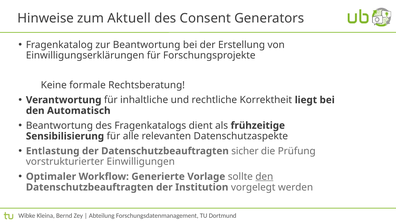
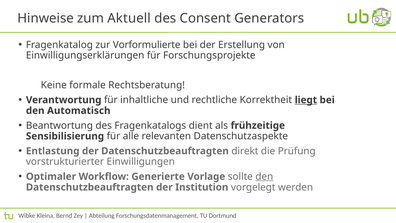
zur Beantwortung: Beantwortung -> Vorformulierte
liegt underline: none -> present
sicher: sicher -> direkt
